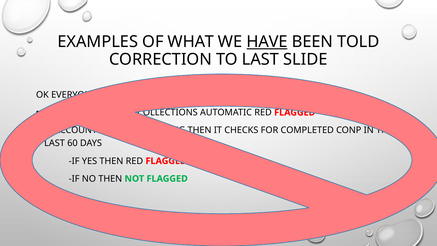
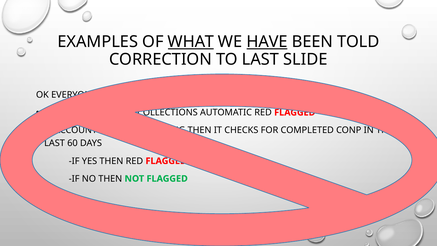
WHAT underline: none -> present
